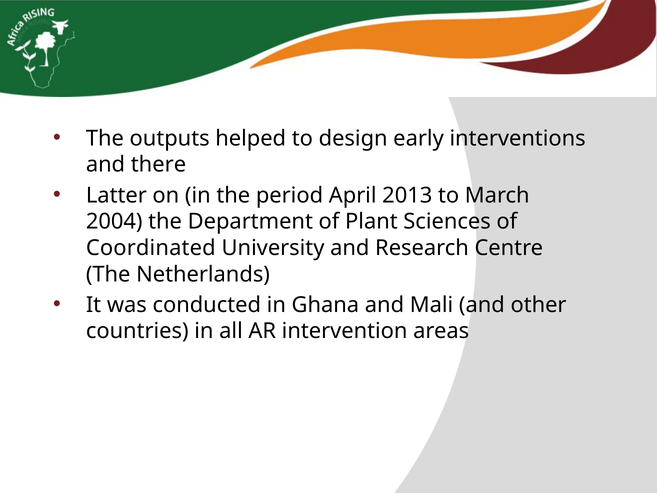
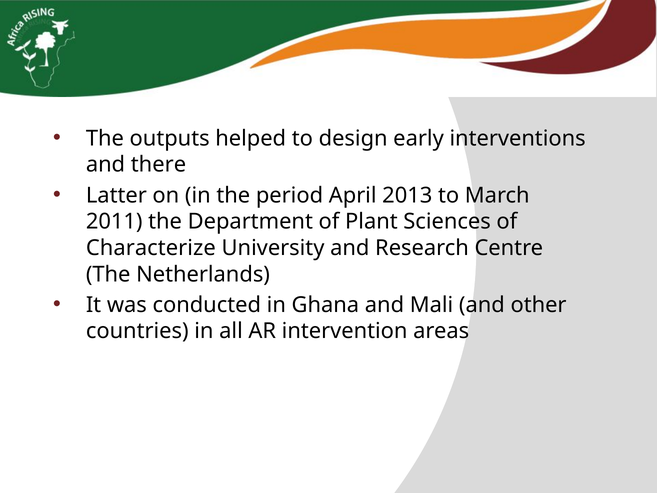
2004: 2004 -> 2011
Coordinated: Coordinated -> Characterize
